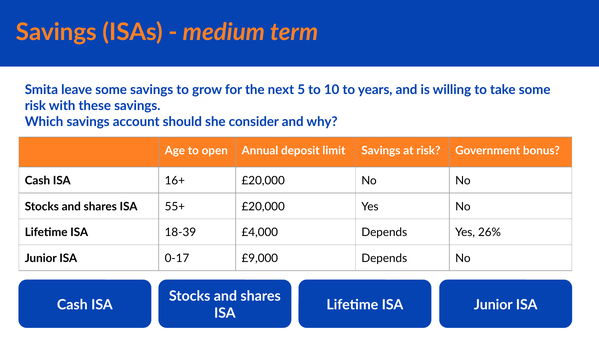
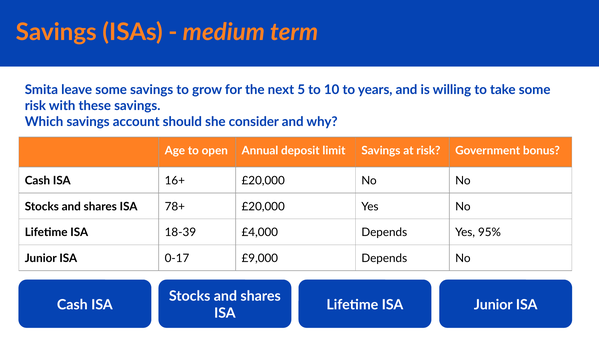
55+: 55+ -> 78+
26%: 26% -> 95%
